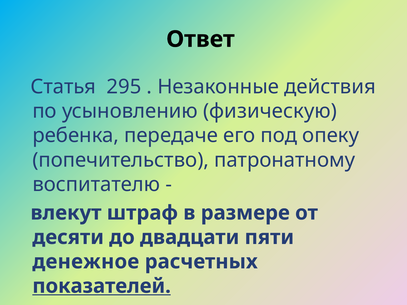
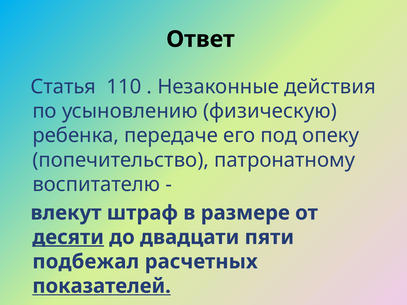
295: 295 -> 110
десяти underline: none -> present
денежное: денежное -> подбежал
